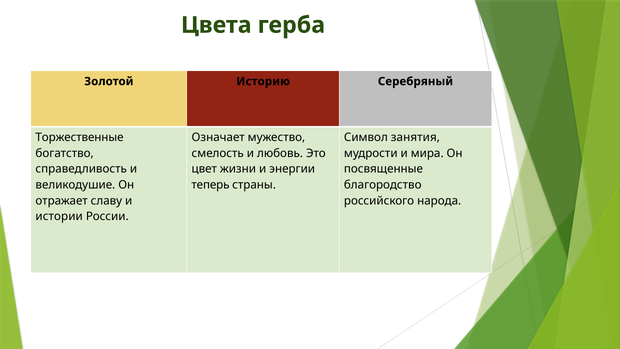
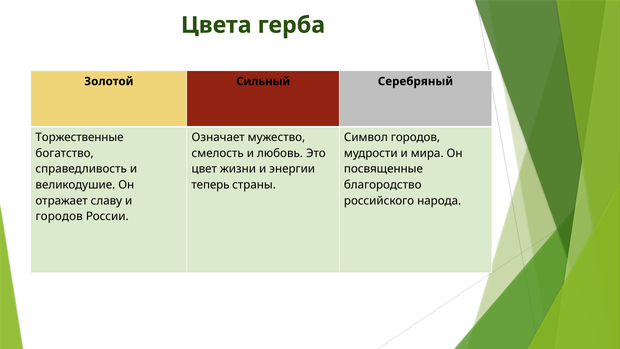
Историю: Историю -> Сильный
Символ занятия: занятия -> городов
истории at (59, 216): истории -> городов
